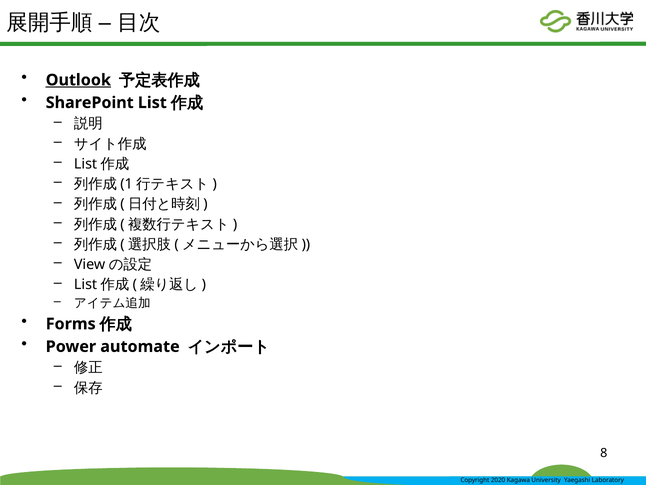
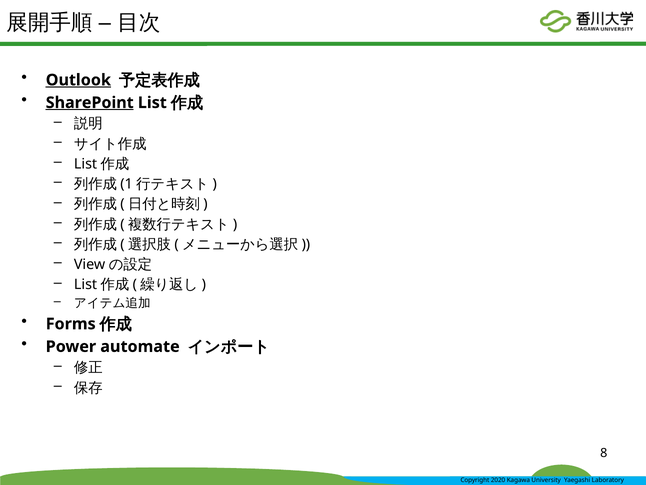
SharePoint underline: none -> present
